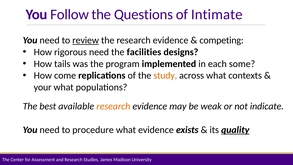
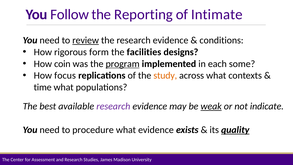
Questions: Questions -> Reporting
competing: competing -> conditions
rigorous need: need -> form
tails: tails -> coin
program underline: none -> present
come: come -> focus
your: your -> time
research at (113, 106) colour: orange -> purple
weak underline: none -> present
